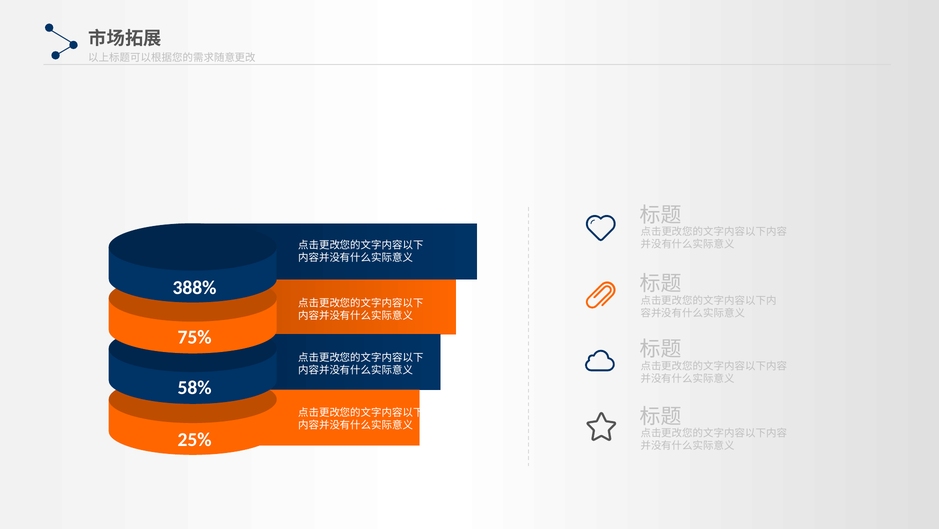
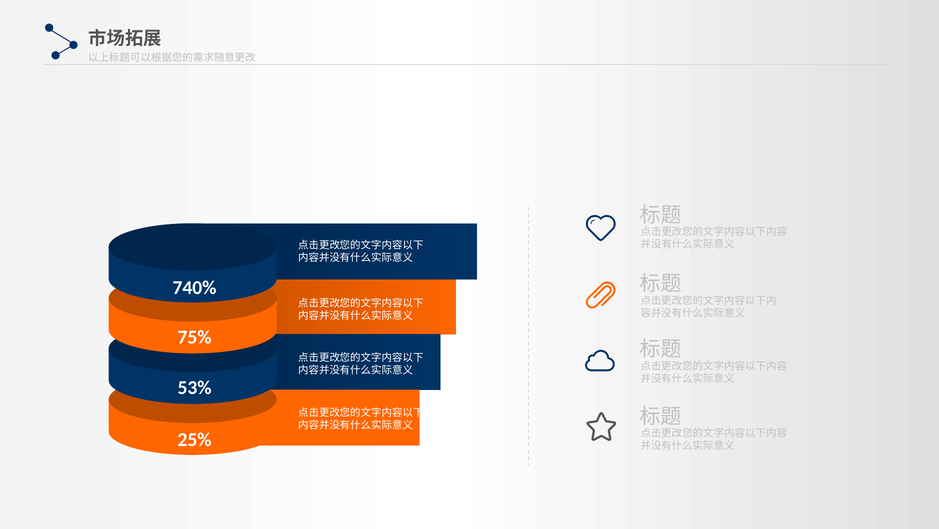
388%: 388% -> 740%
58%: 58% -> 53%
